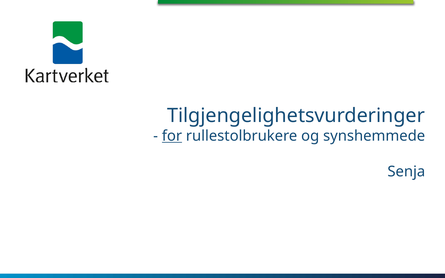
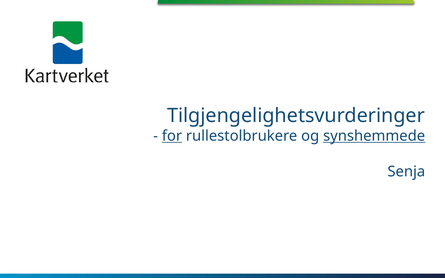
synshemmede underline: none -> present
